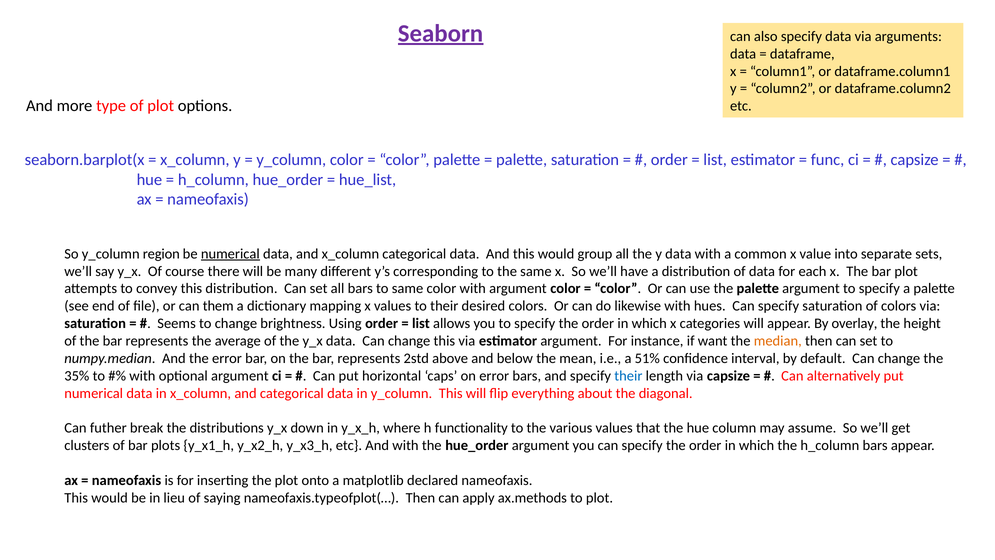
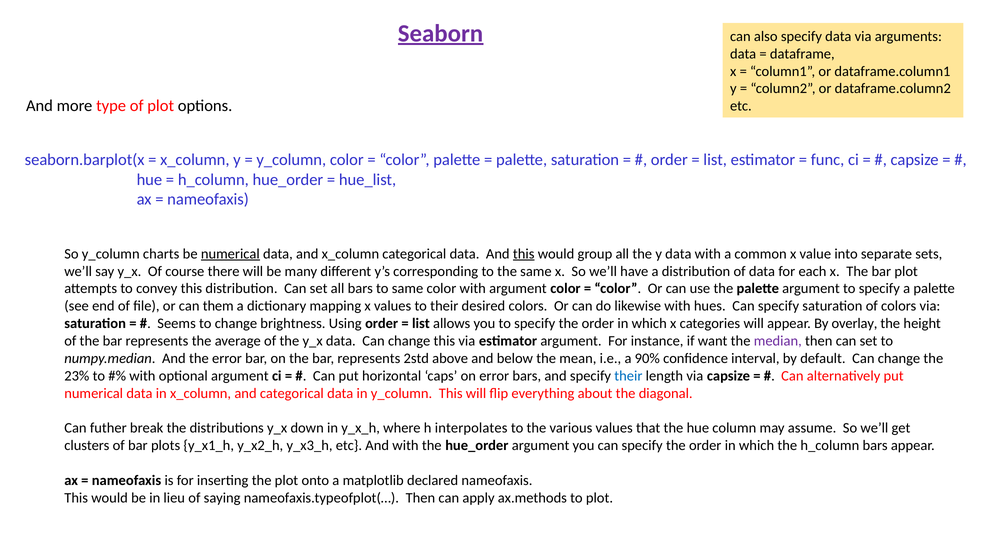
region: region -> charts
this at (524, 254) underline: none -> present
median colour: orange -> purple
51%: 51% -> 90%
35%: 35% -> 23%
functionality: functionality -> interpolates
